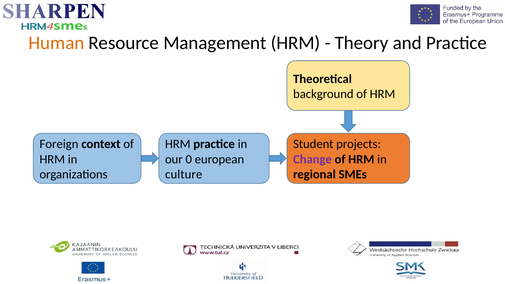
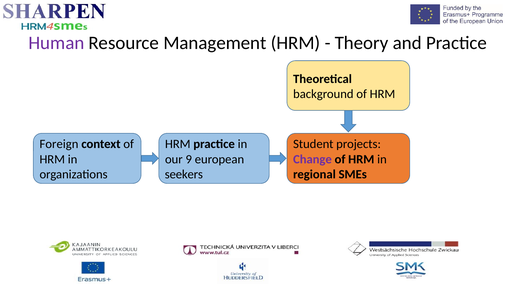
Human colour: orange -> purple
0: 0 -> 9
culture: culture -> seekers
